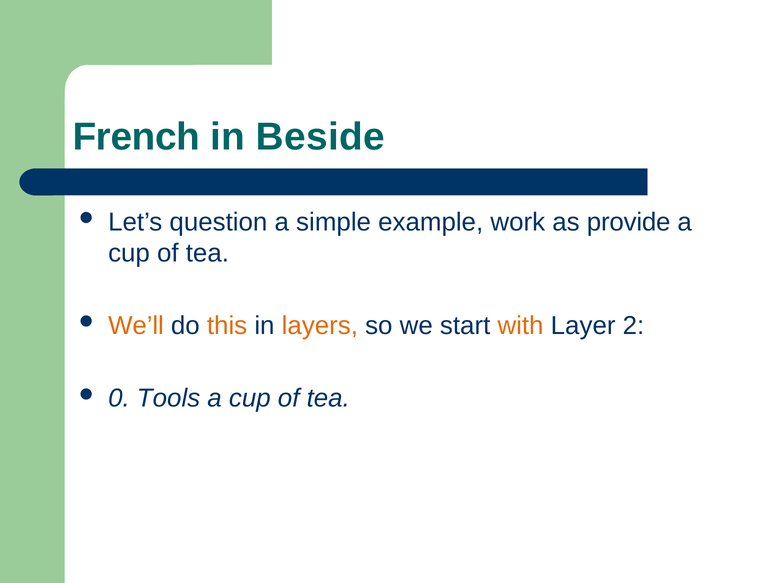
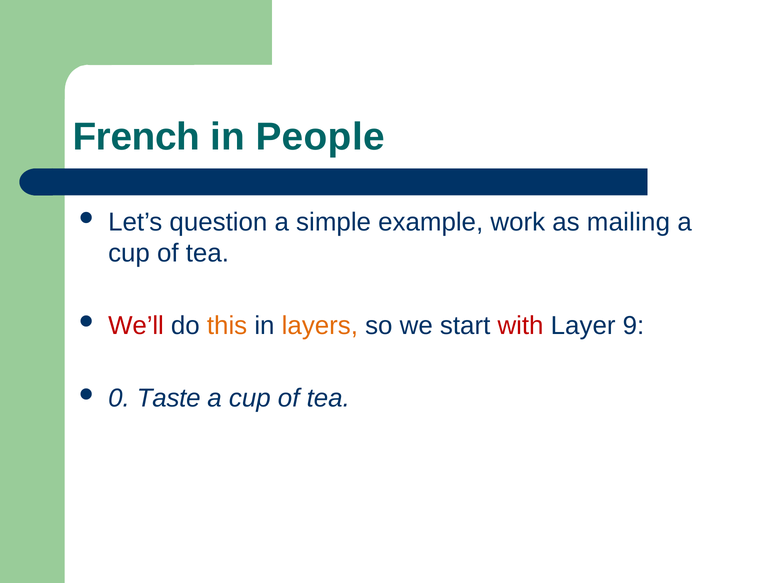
Beside: Beside -> People
provide: provide -> mailing
We’ll colour: orange -> red
with colour: orange -> red
2: 2 -> 9
Tools: Tools -> Taste
